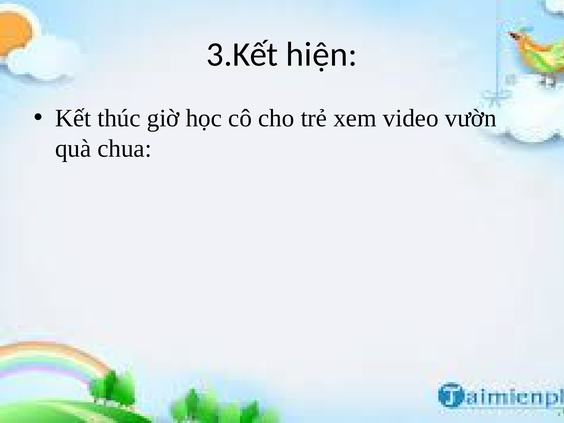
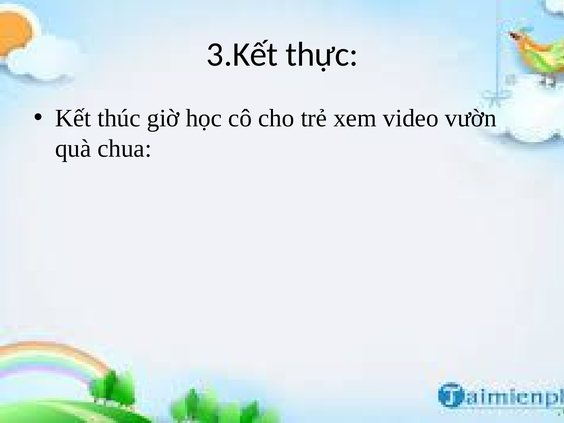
hiện: hiện -> thực
